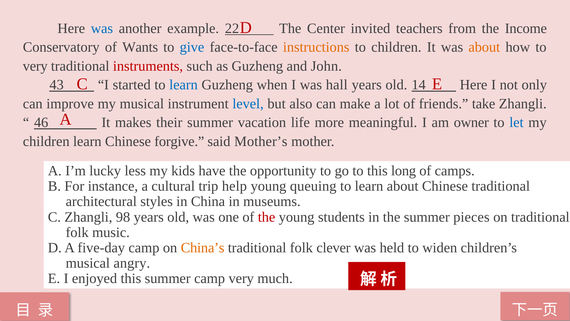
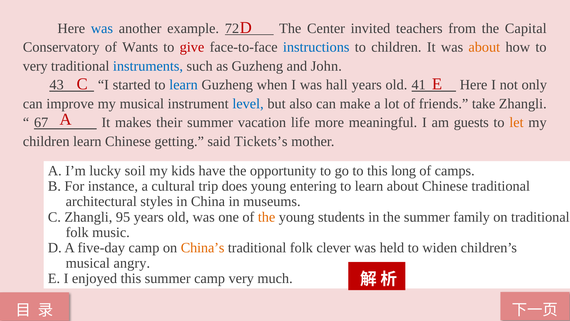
22: 22 -> 72
Income: Income -> Capital
give colour: blue -> red
instructions colour: orange -> blue
instruments colour: red -> blue
14: 14 -> 41
46: 46 -> 67
owner: owner -> guests
let colour: blue -> orange
forgive: forgive -> getting
Mother’s: Mother’s -> Tickets’s
less: less -> soil
help: help -> does
queuing: queuing -> entering
98: 98 -> 95
the at (267, 217) colour: red -> orange
pieces: pieces -> family
